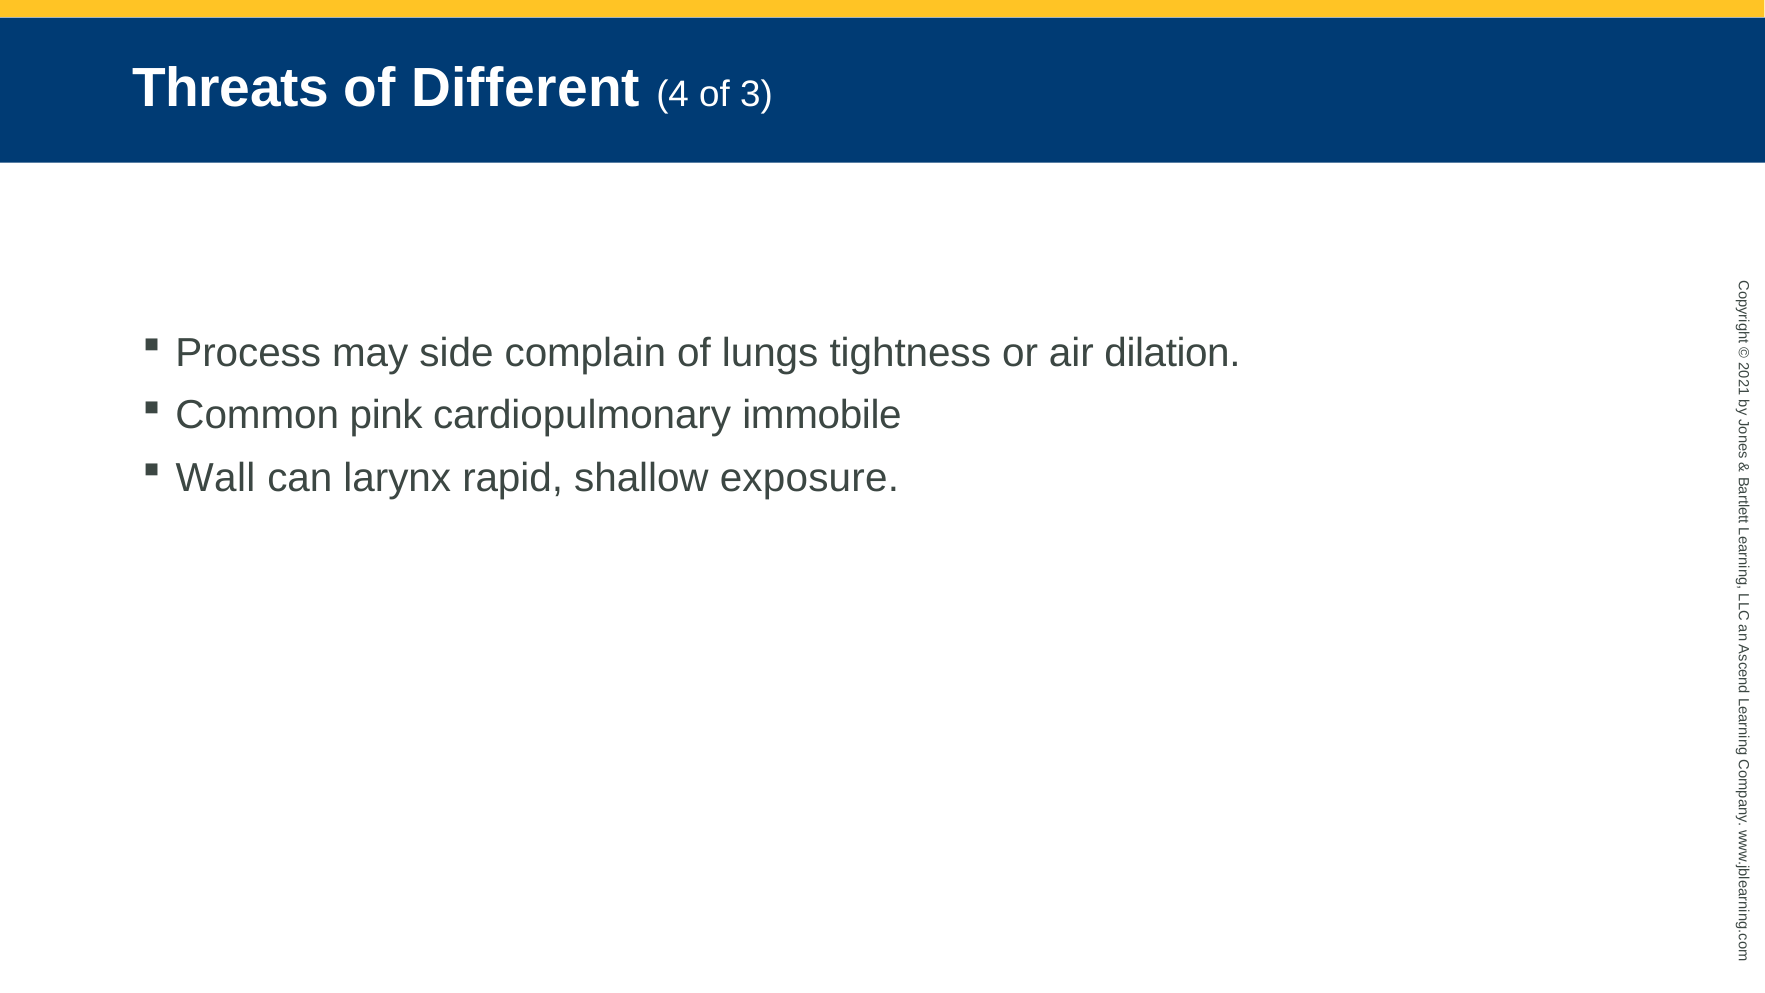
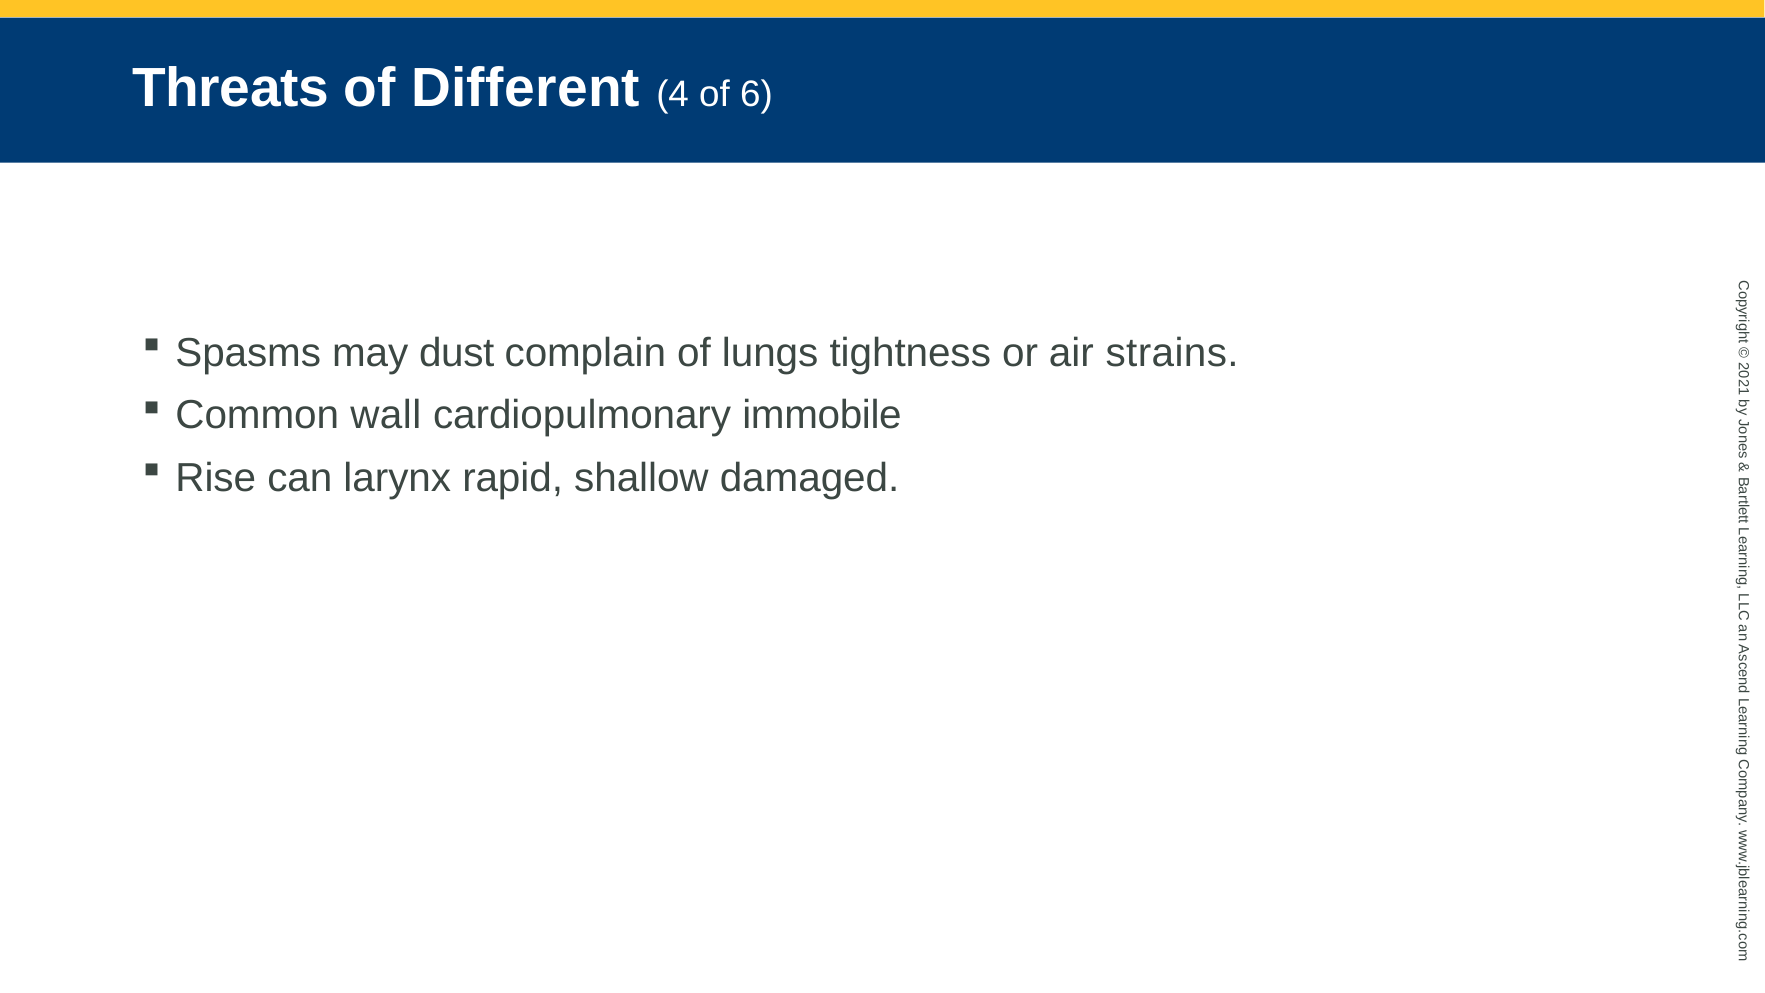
3: 3 -> 6
Process: Process -> Spasms
side: side -> dust
dilation: dilation -> strains
pink: pink -> wall
Wall: Wall -> Rise
exposure: exposure -> damaged
